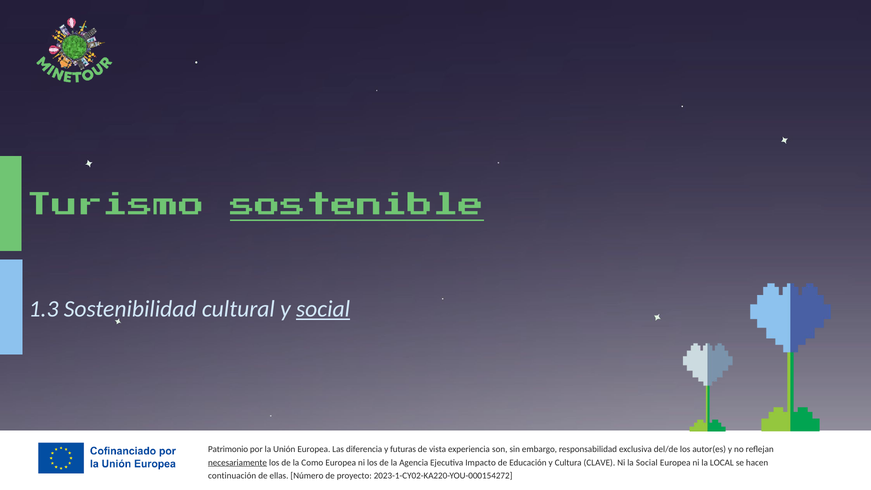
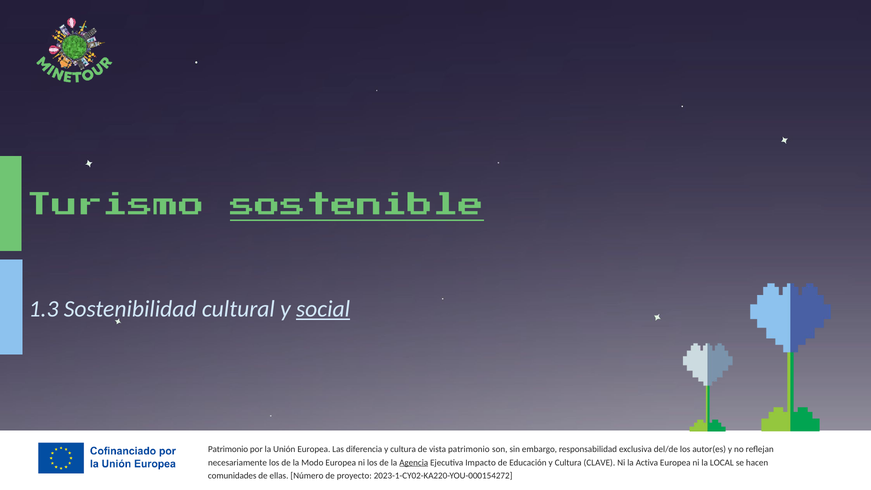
futuras at (403, 449): futuras -> cultura
vista experiencia: experiencia -> patrimonio
necesariamente underline: present -> none
Como: Como -> Modo
Agencia underline: none -> present
la Social: Social -> Activa
continuación: continuación -> comunidades
